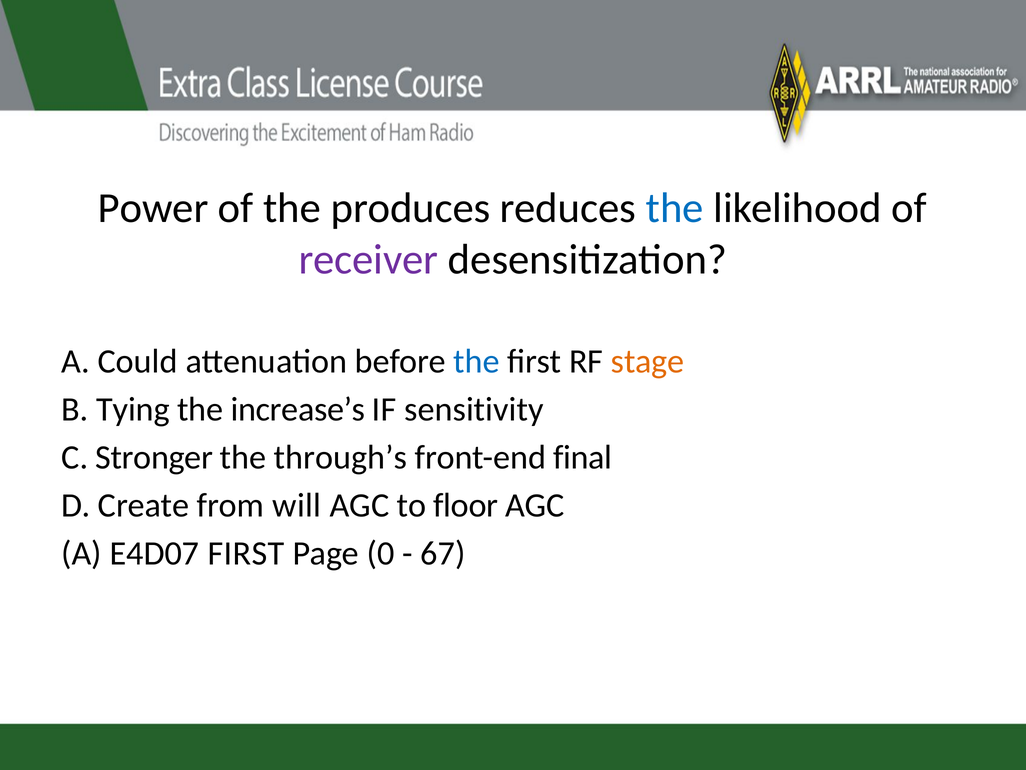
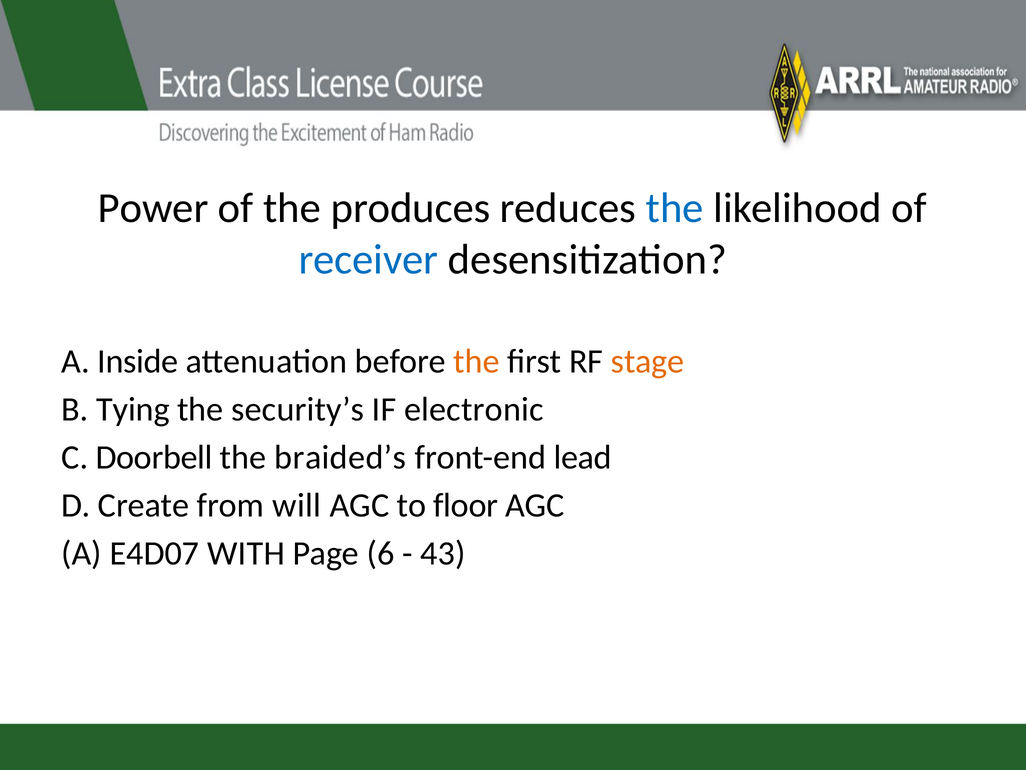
receiver colour: purple -> blue
Could: Could -> Inside
the at (477, 361) colour: blue -> orange
increase’s: increase’s -> security’s
sensitivity: sensitivity -> electronic
Stronger: Stronger -> Doorbell
through’s: through’s -> braided’s
final: final -> lead
E4D07 FIRST: FIRST -> WITH
0: 0 -> 6
67: 67 -> 43
